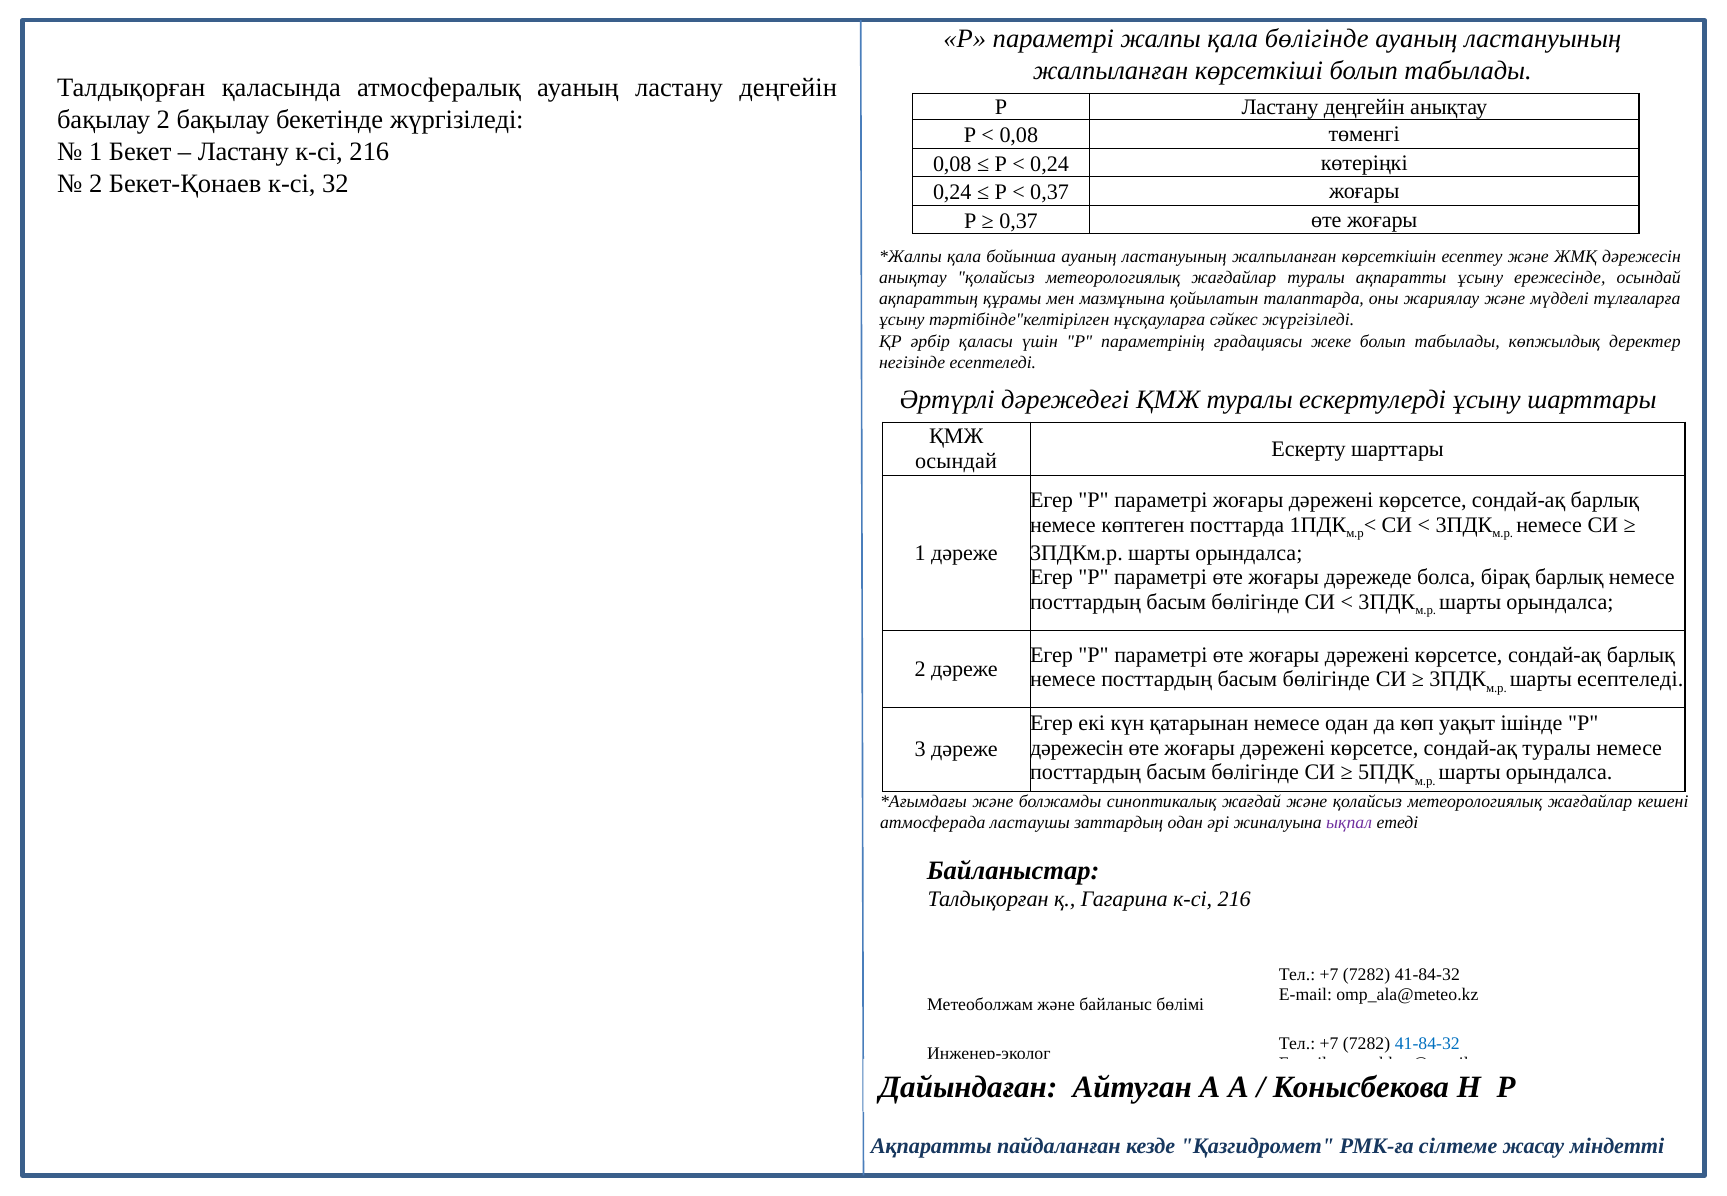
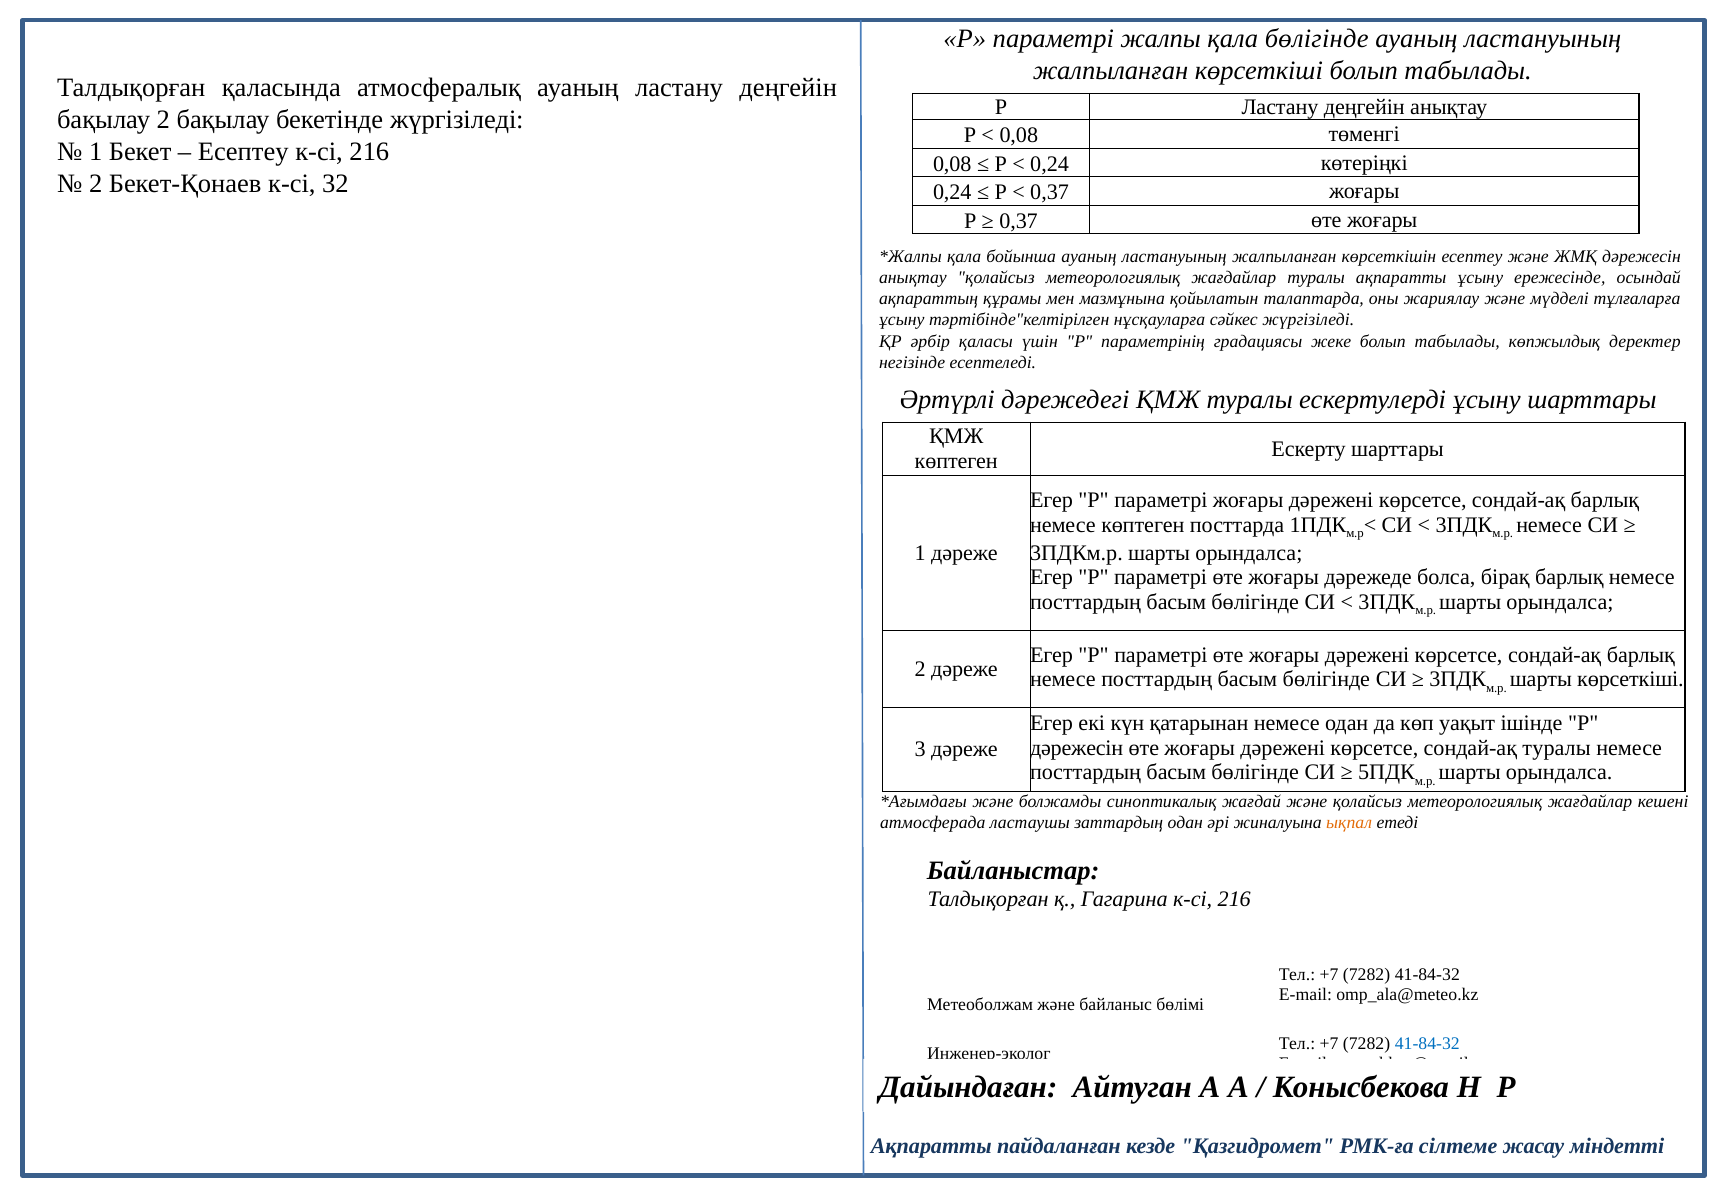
Ластану at (243, 152): Ластану -> Есептеу
осындай at (956, 461): осындай -> көптеген
шарты есептеледі: есептеледі -> көрсеткіші
ықпал colour: purple -> orange
